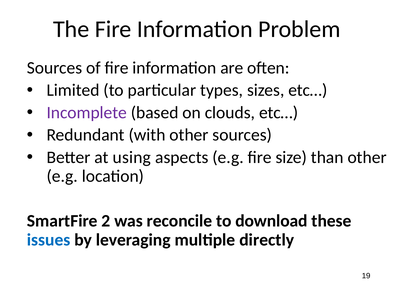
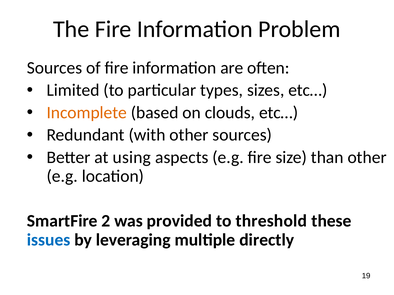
Incomplete colour: purple -> orange
reconcile: reconcile -> provided
download: download -> threshold
